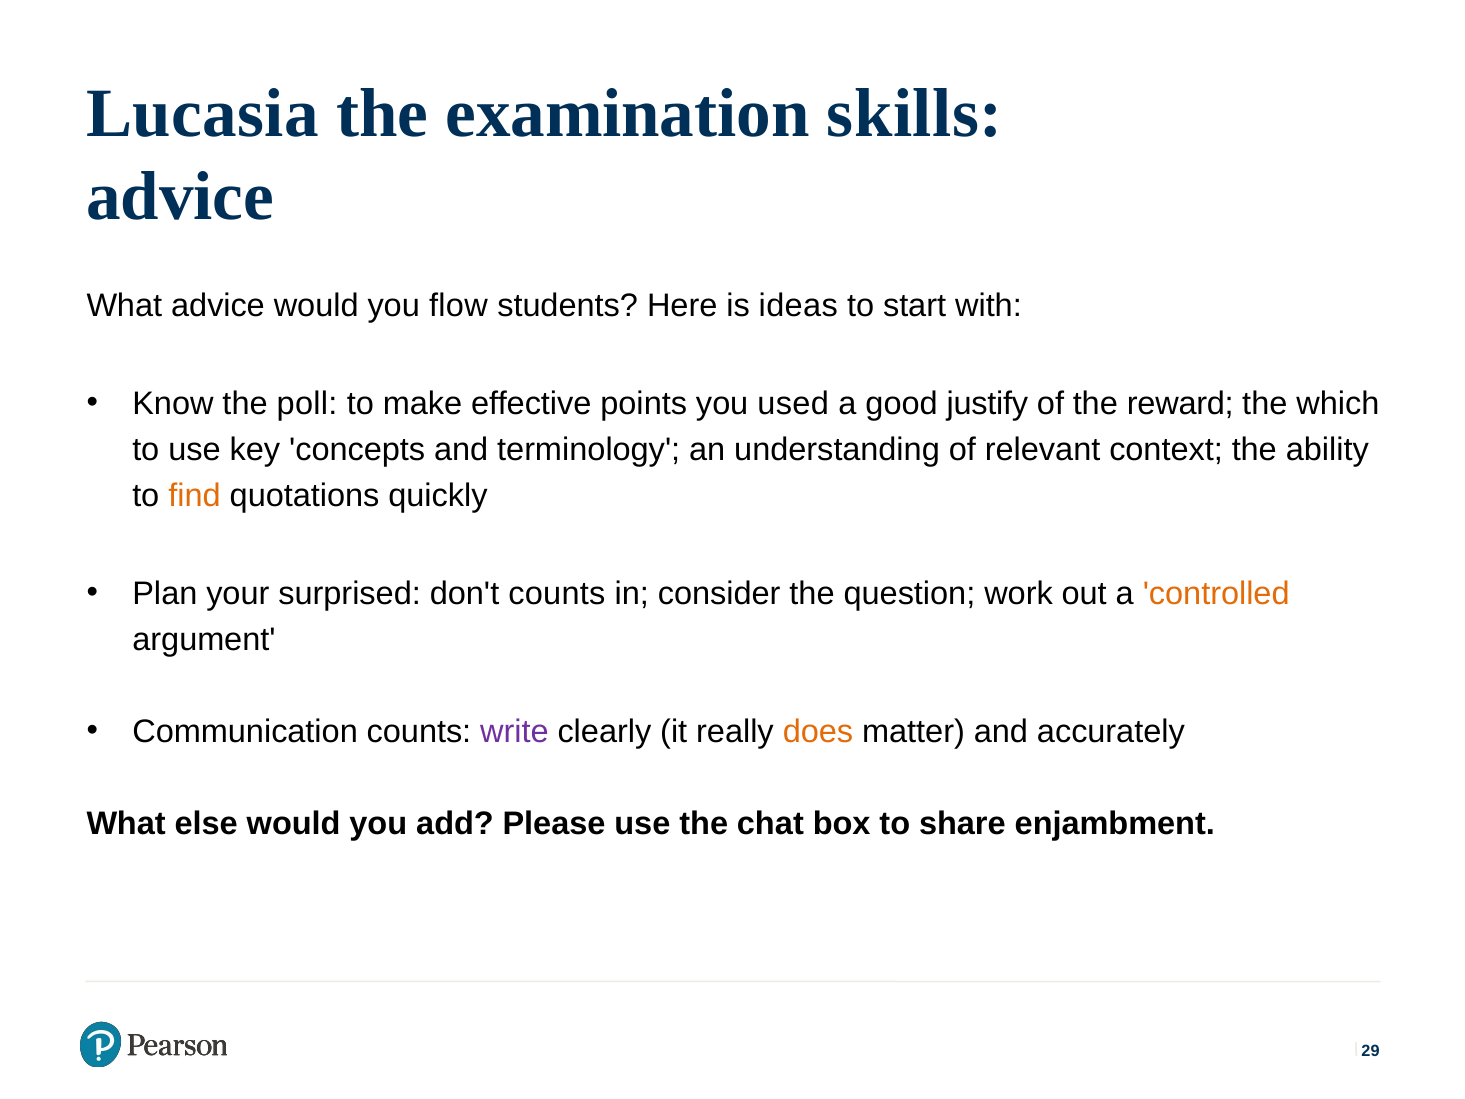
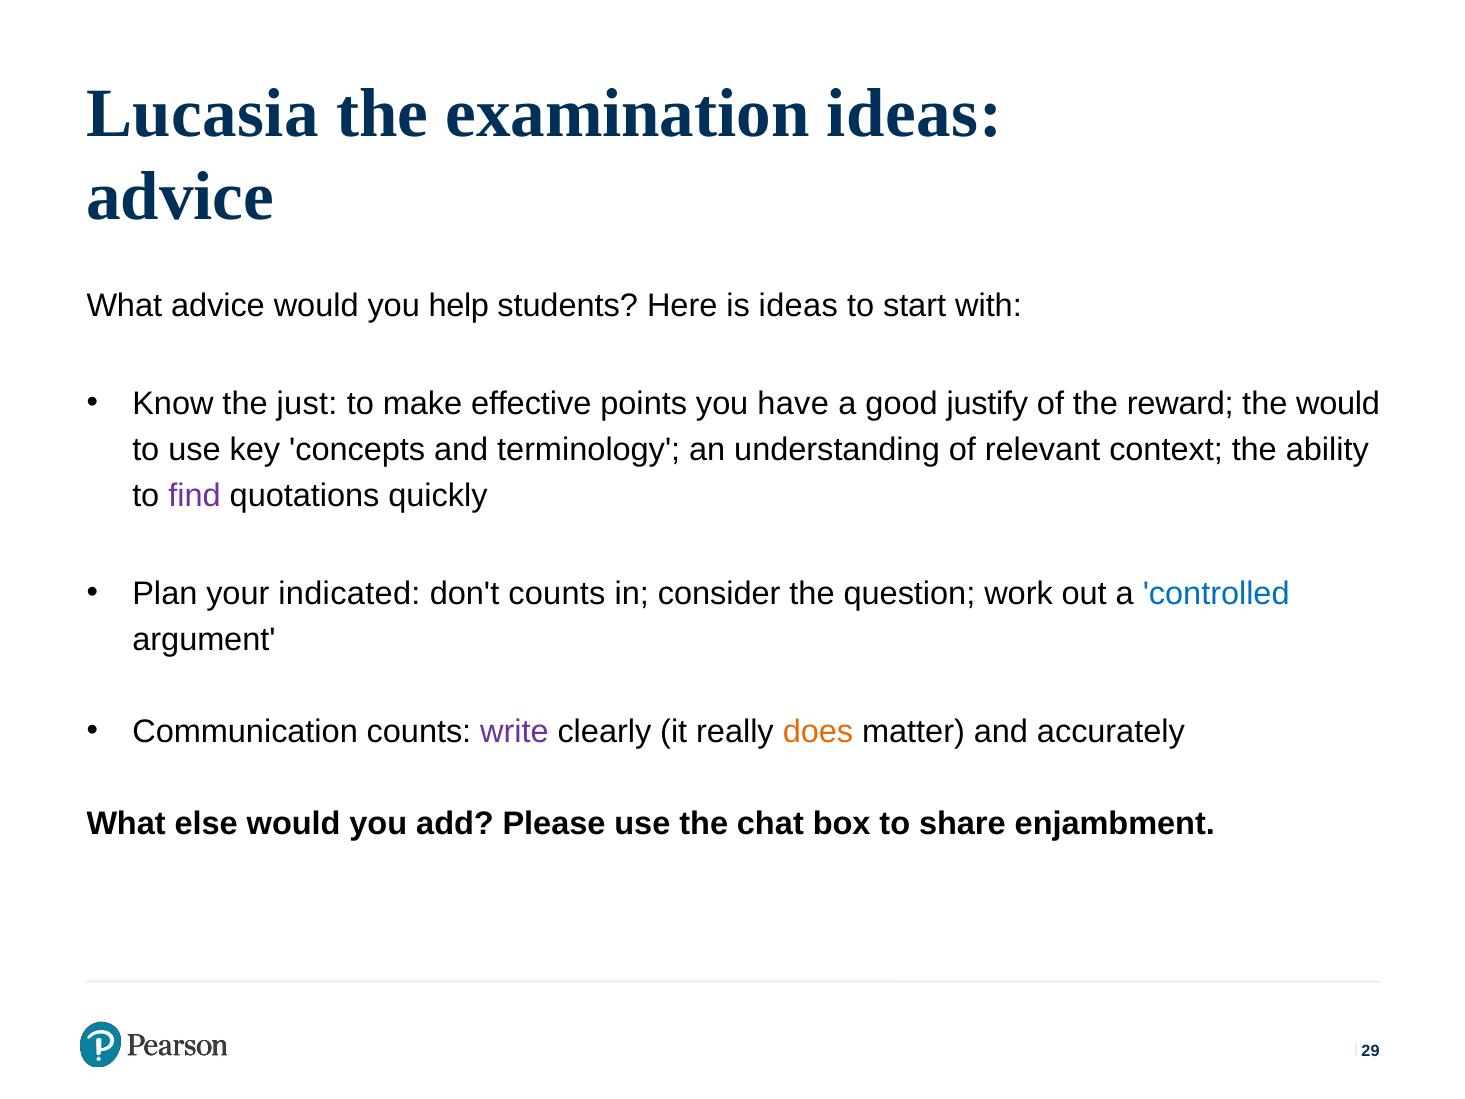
examination skills: skills -> ideas
flow: flow -> help
poll: poll -> just
used: used -> have
the which: which -> would
find colour: orange -> purple
surprised: surprised -> indicated
controlled colour: orange -> blue
